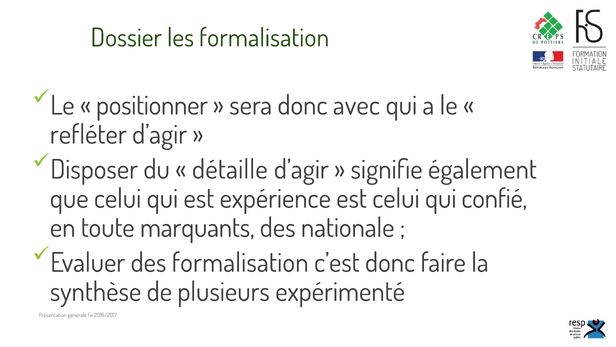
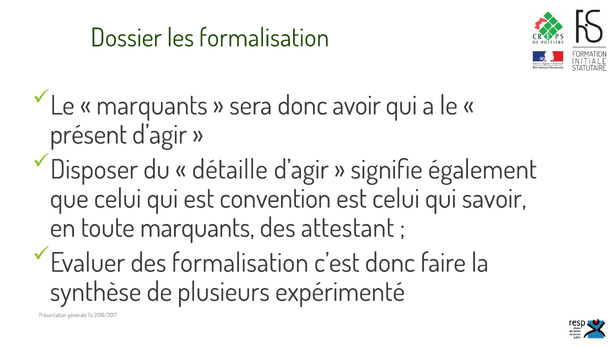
positionner at (152, 105): positionner -> marquants
avec: avec -> avoir
refléter: refléter -> présent
expérience: expérience -> convention
confié: confié -> savoir
nationale: nationale -> attestant
